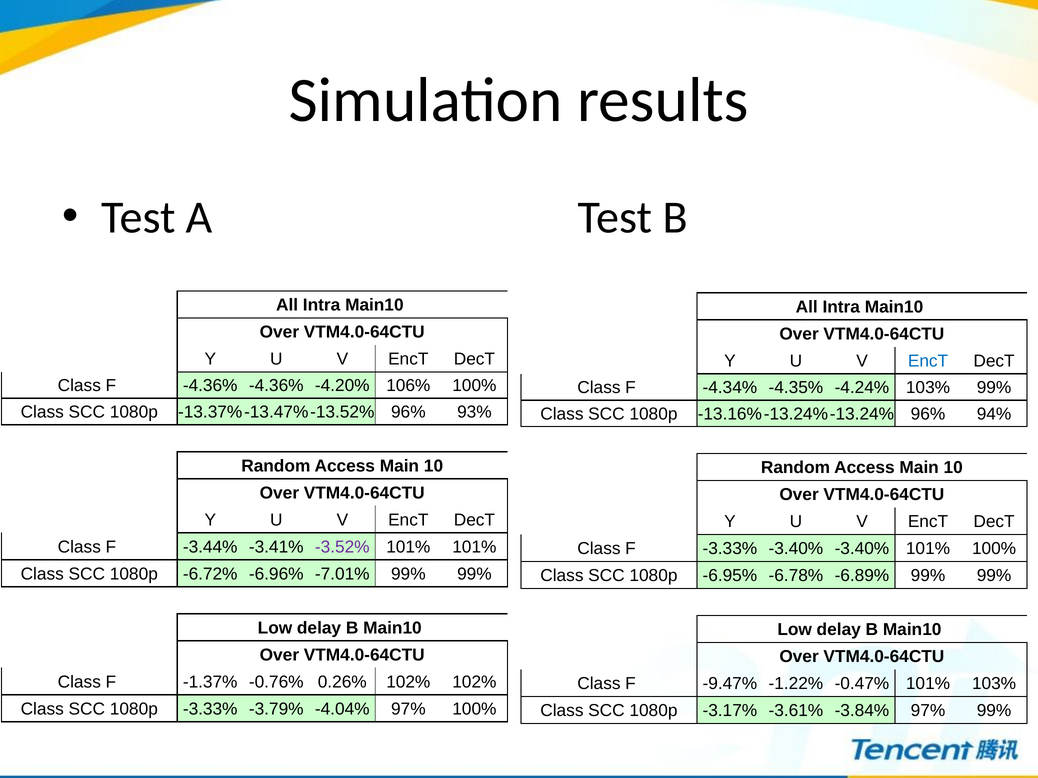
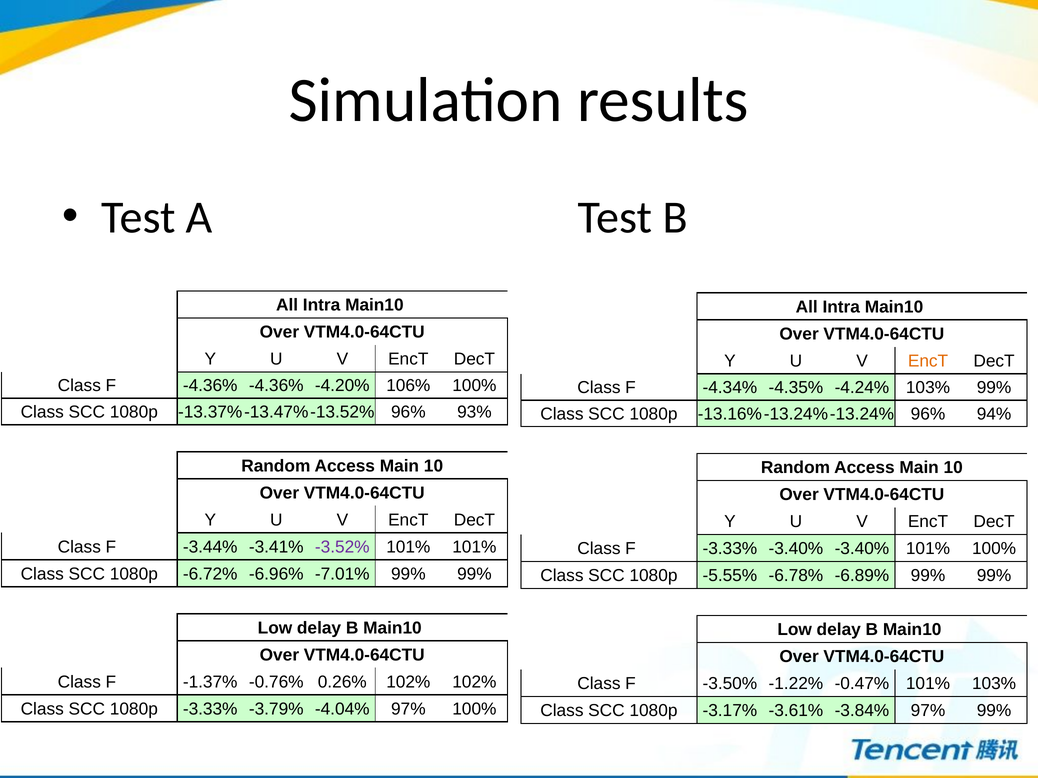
EncT at (928, 361) colour: blue -> orange
-6.95%: -6.95% -> -5.55%
-9.47%: -9.47% -> -3.50%
